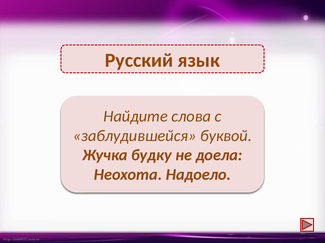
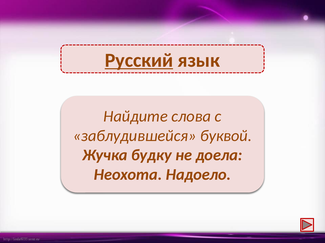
Русский underline: none -> present
